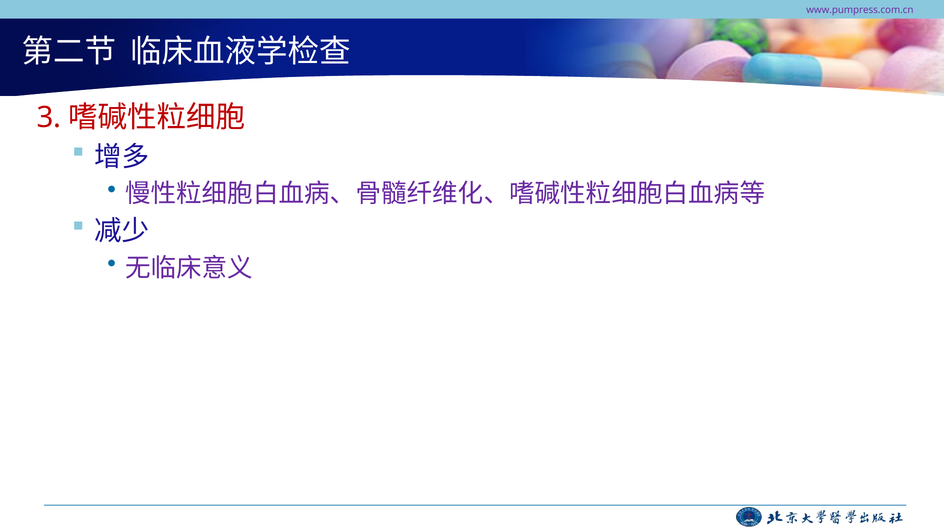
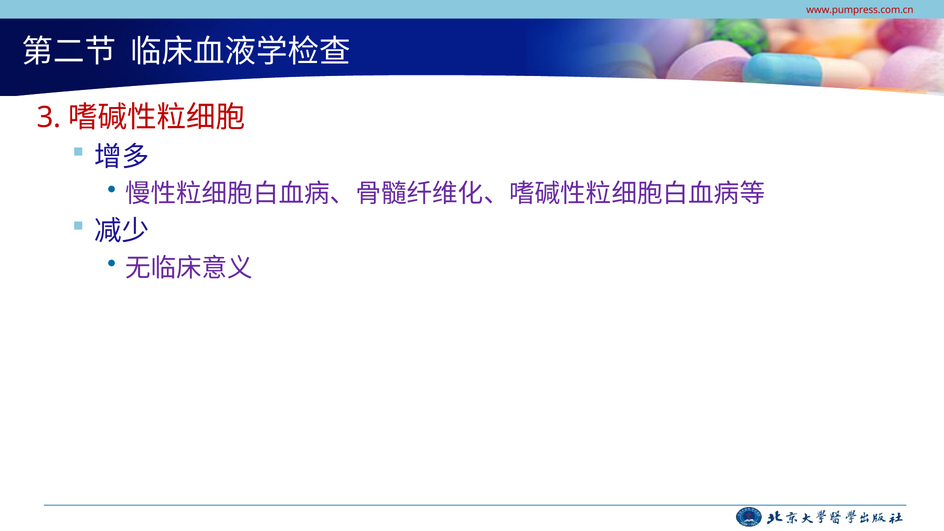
www.pumpress.com.cn colour: purple -> red
